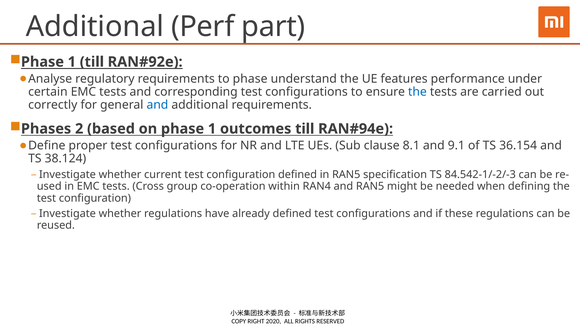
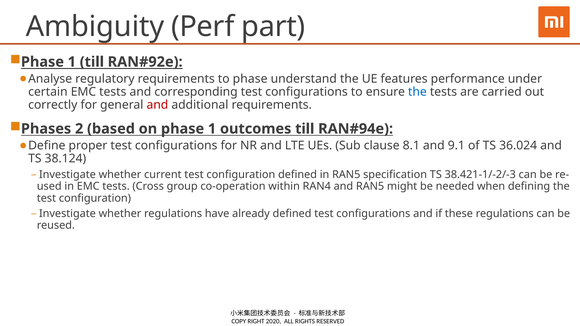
Additional at (95, 27): Additional -> Ambiguity
and at (157, 105) colour: blue -> red
36.154: 36.154 -> 36.024
84.542-1/-2/-3: 84.542-1/-2/-3 -> 38.421-1/-2/-3
